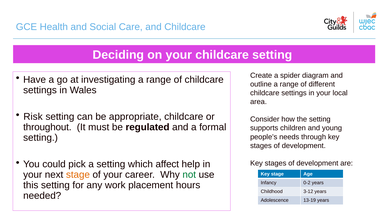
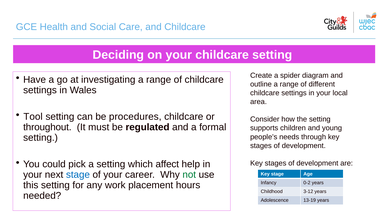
Risk: Risk -> Tool
appropriate: appropriate -> procedures
stage at (78, 175) colour: orange -> blue
